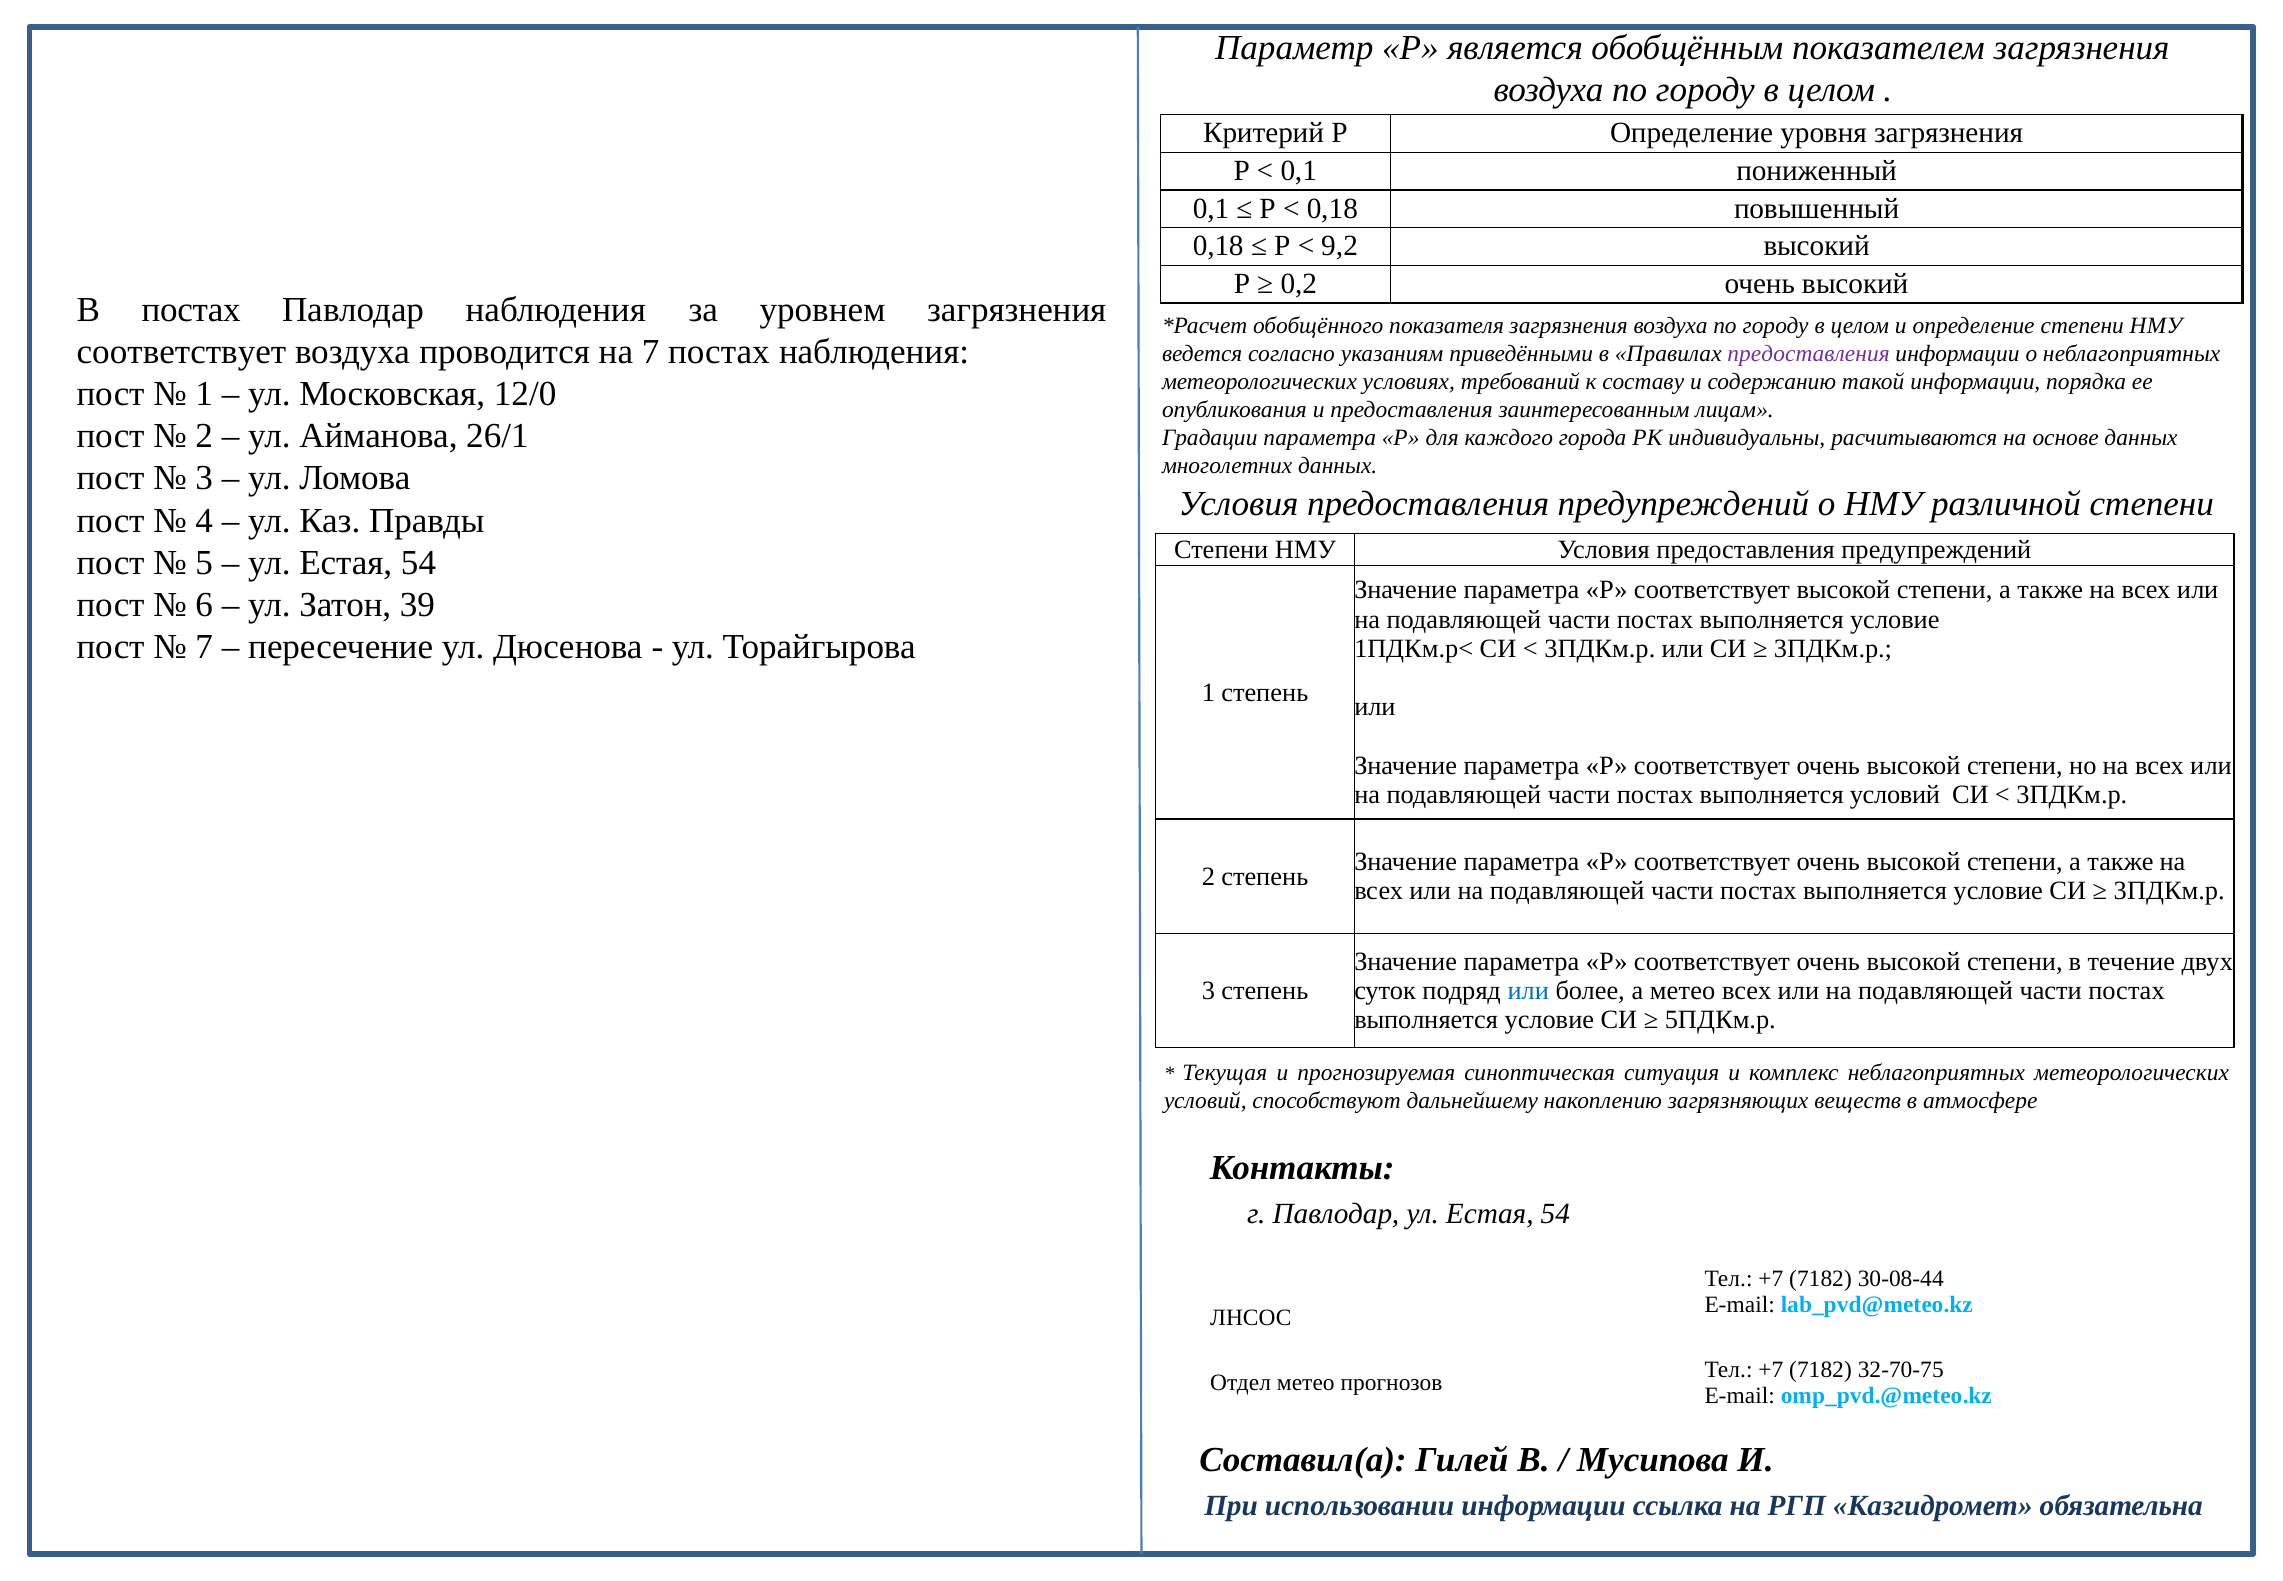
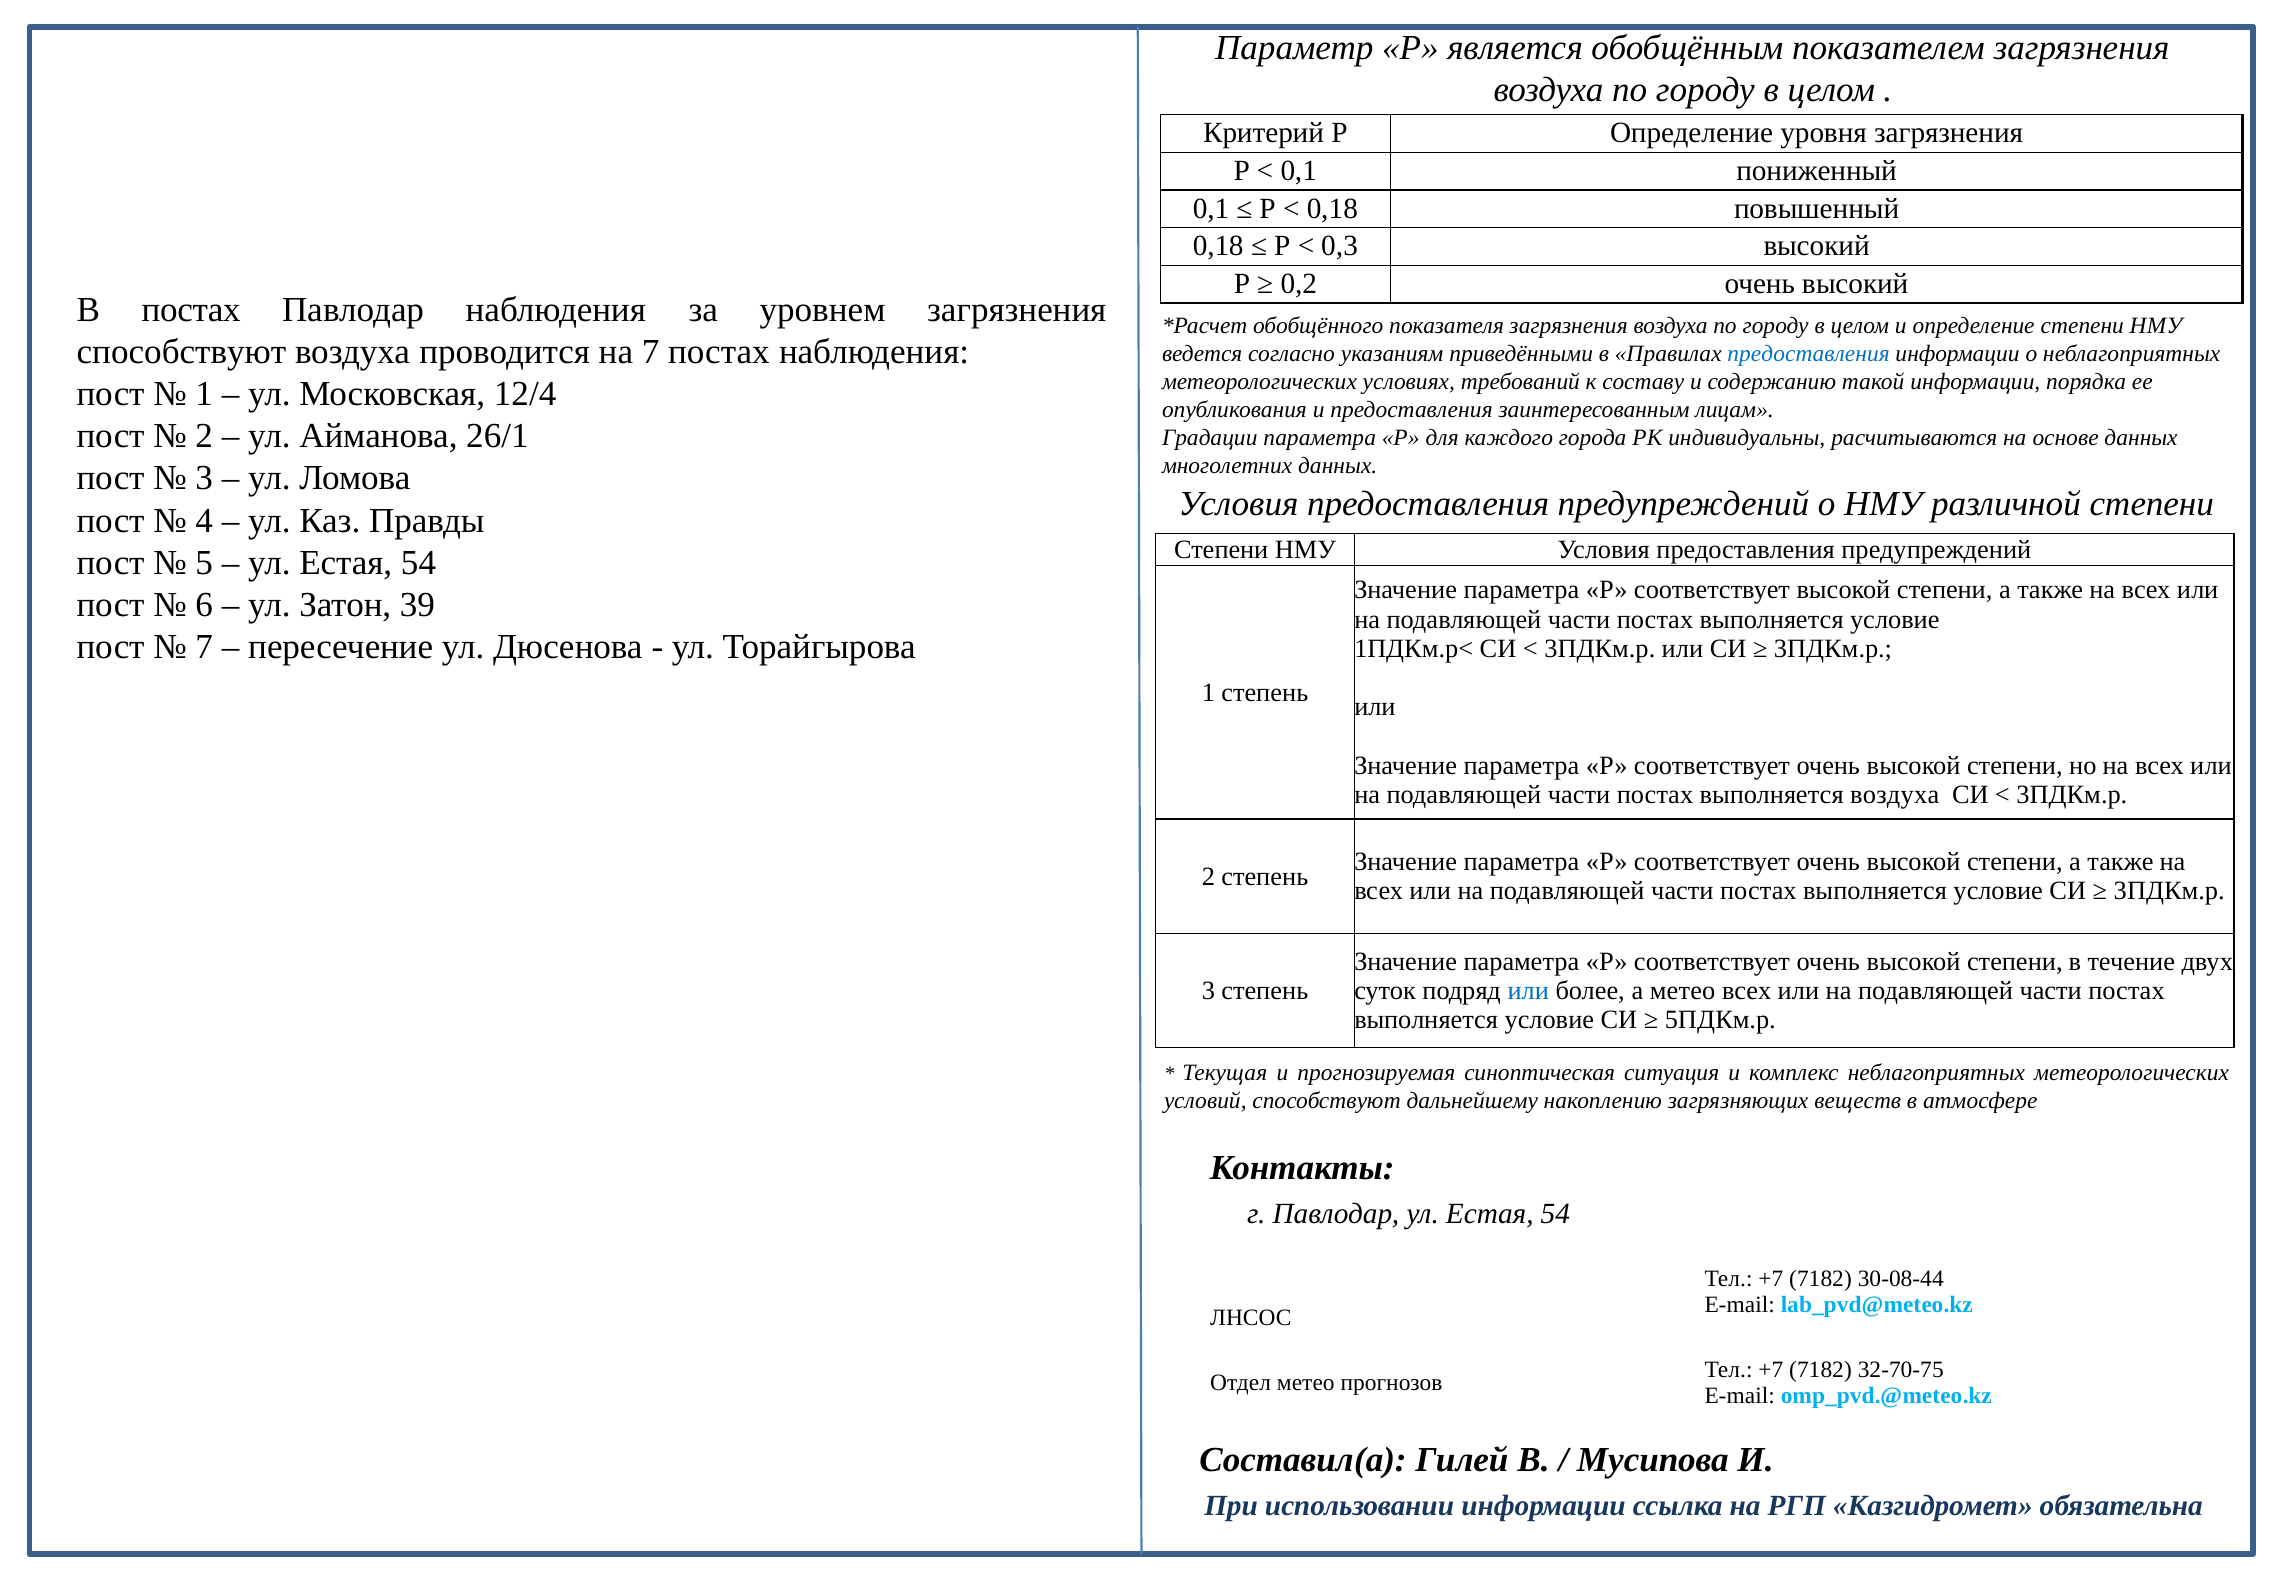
9,2: 9,2 -> 0,3
соответствует at (181, 352): соответствует -> способствуют
предоставления at (1809, 354) colour: purple -> blue
12/0: 12/0 -> 12/4
выполняется условий: условий -> воздуха
